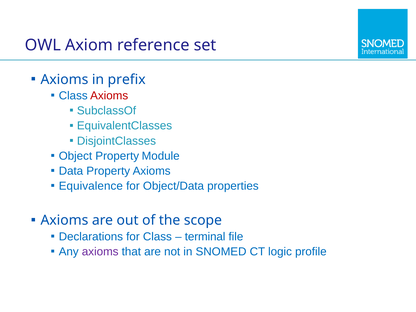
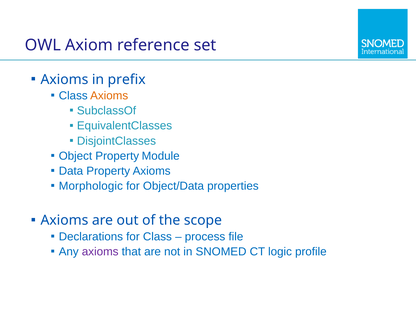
Axioms at (109, 96) colour: red -> orange
Equivalence: Equivalence -> Morphologic
terminal: terminal -> process
